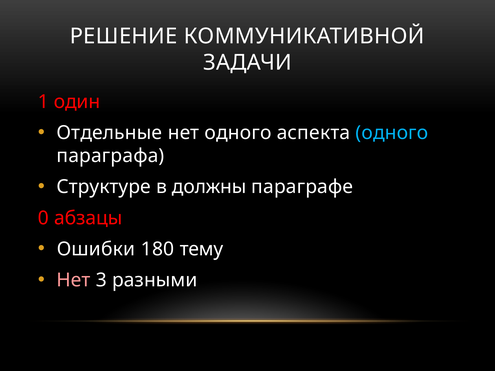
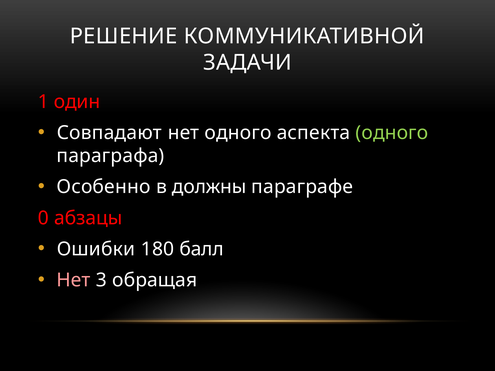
Отдельные: Отдельные -> Совпадают
одного at (392, 133) colour: light blue -> light green
Структуре: Структуре -> Особенно
тему: тему -> балл
разными: разными -> обращая
